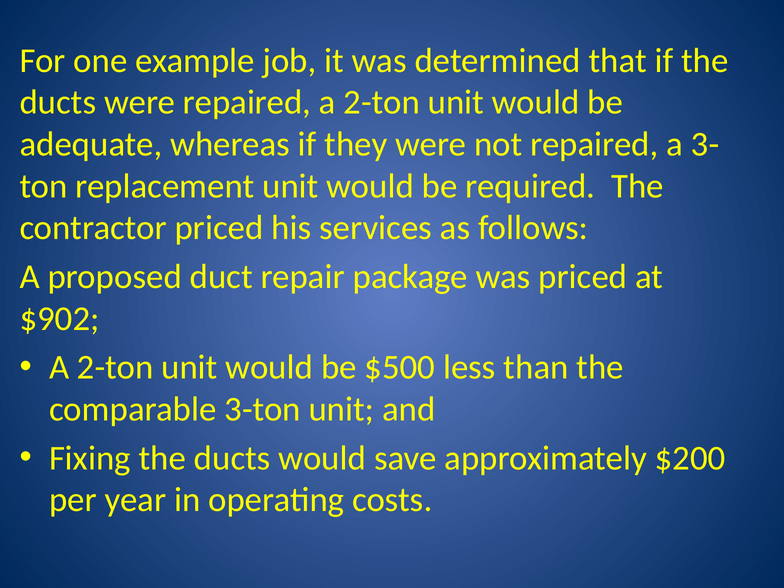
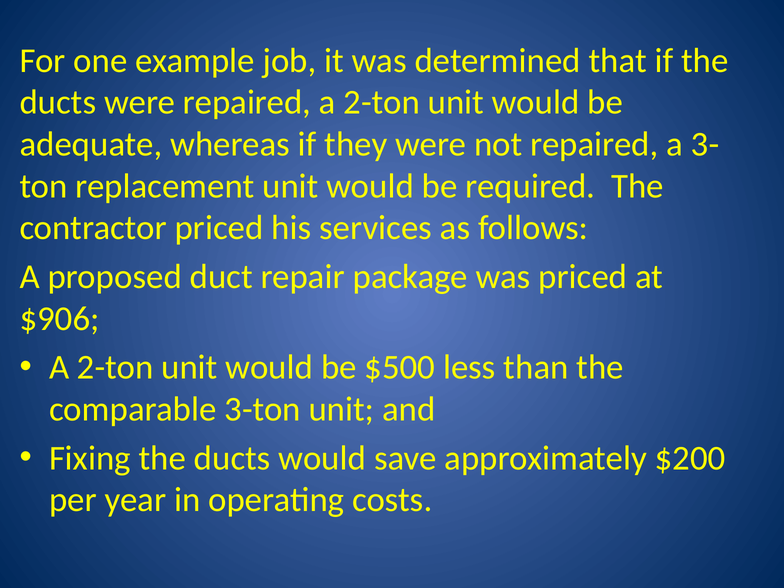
$902: $902 -> $906
